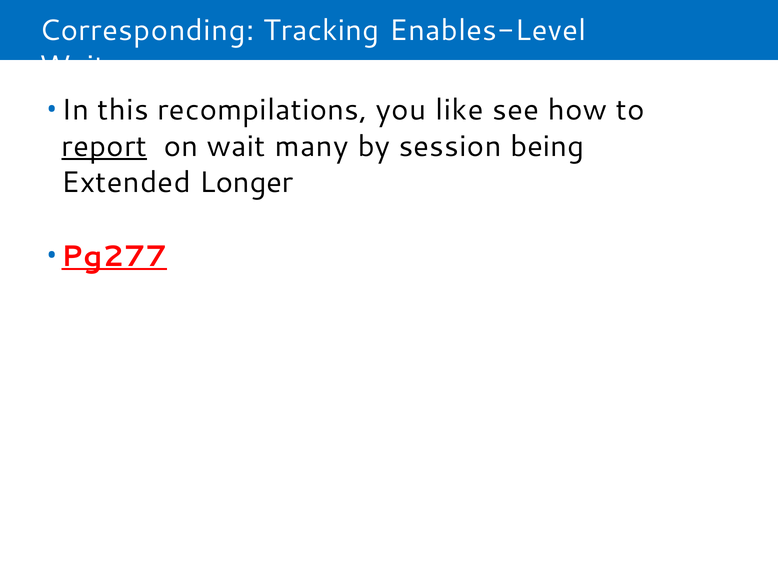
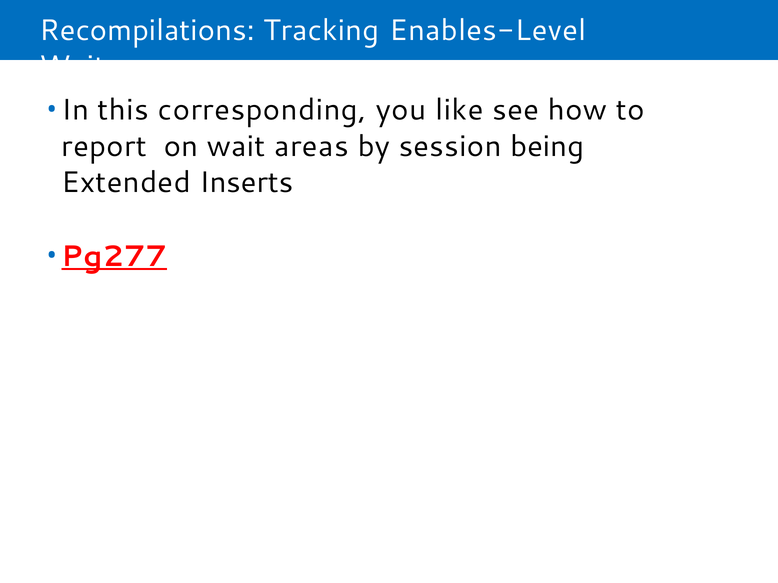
Corresponding: Corresponding -> Recompilations
recompilations: recompilations -> corresponding
report underline: present -> none
many: many -> areas
Longer: Longer -> Inserts
